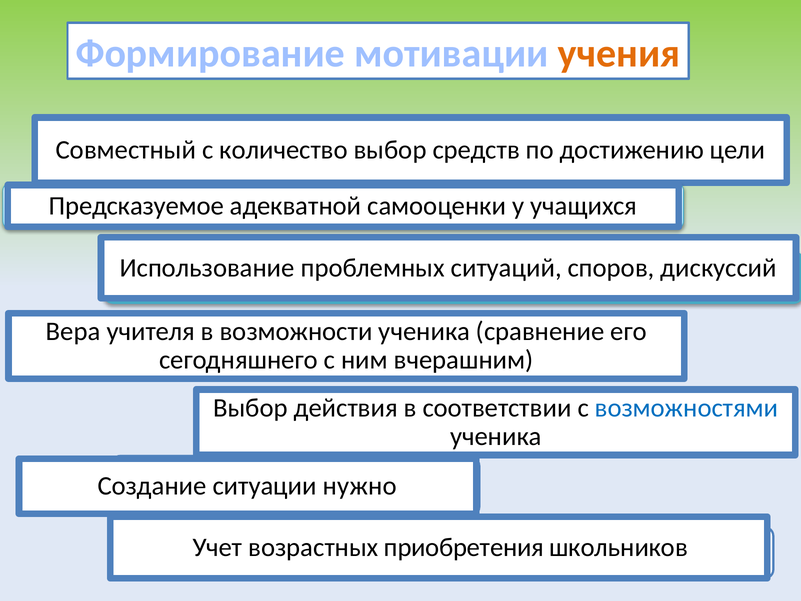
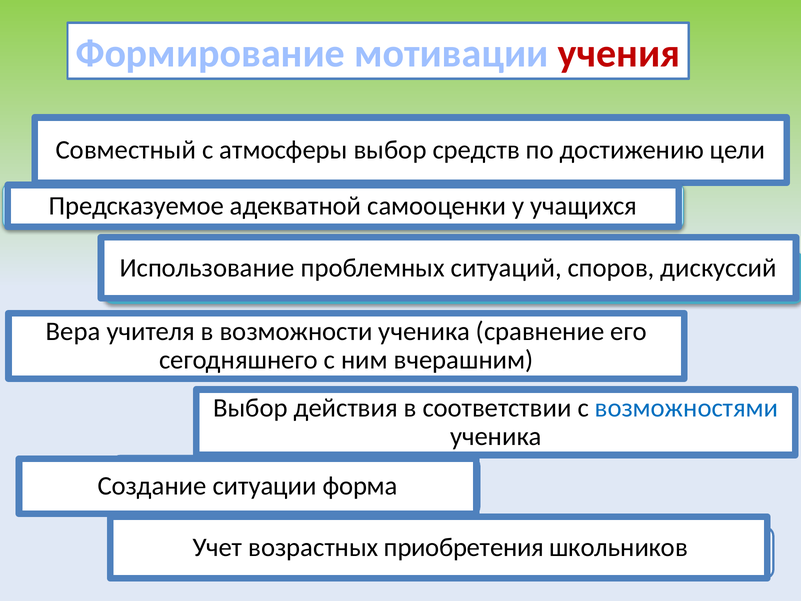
учения colour: orange -> red
количество: количество -> атмосферы
нужно: нужно -> форма
